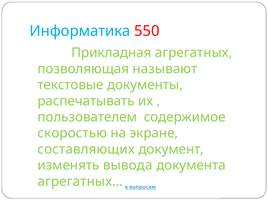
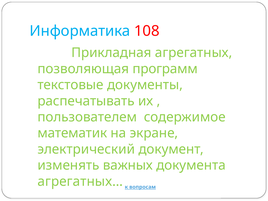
550: 550 -> 108
называют: называют -> программ
скоростью: скоростью -> математик
составляющих: составляющих -> электрический
вывода: вывода -> важных
